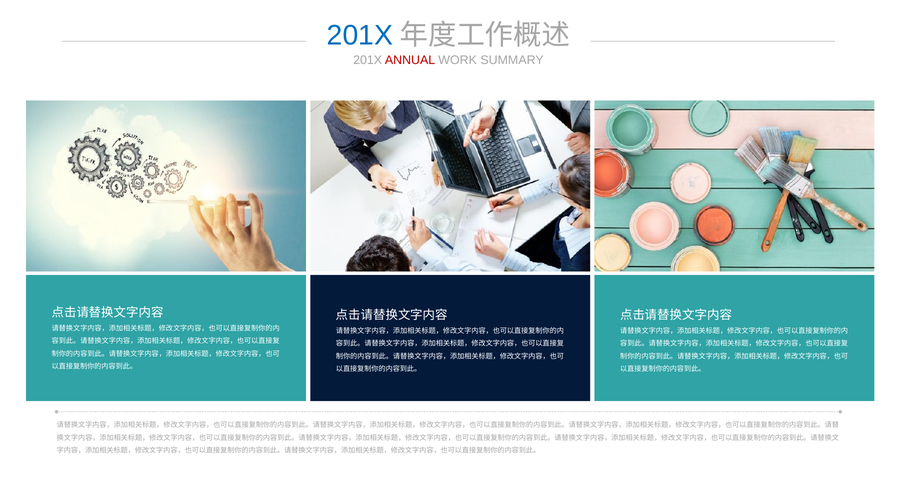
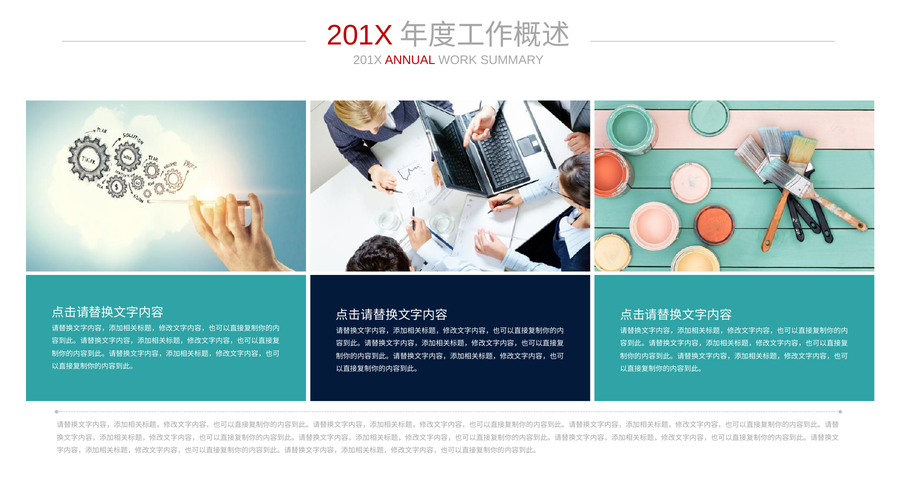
201X at (360, 35) colour: blue -> red
